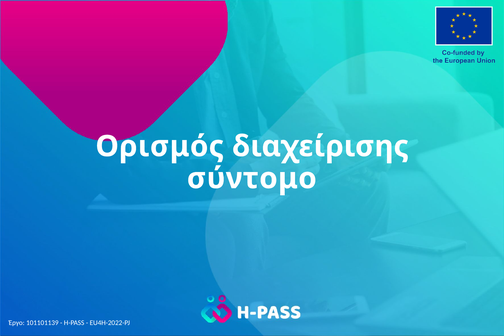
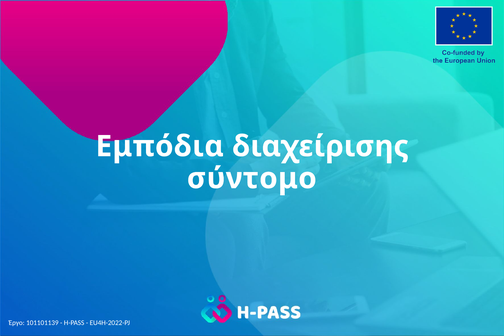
Ορισμός: Ορισμός -> Εμπόδια
